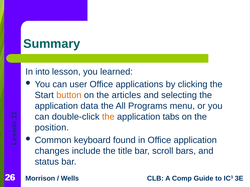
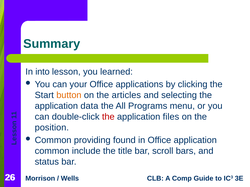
user: user -> your
the at (108, 117) colour: orange -> red
tabs: tabs -> files
keyboard: keyboard -> providing
changes at (52, 151): changes -> common
